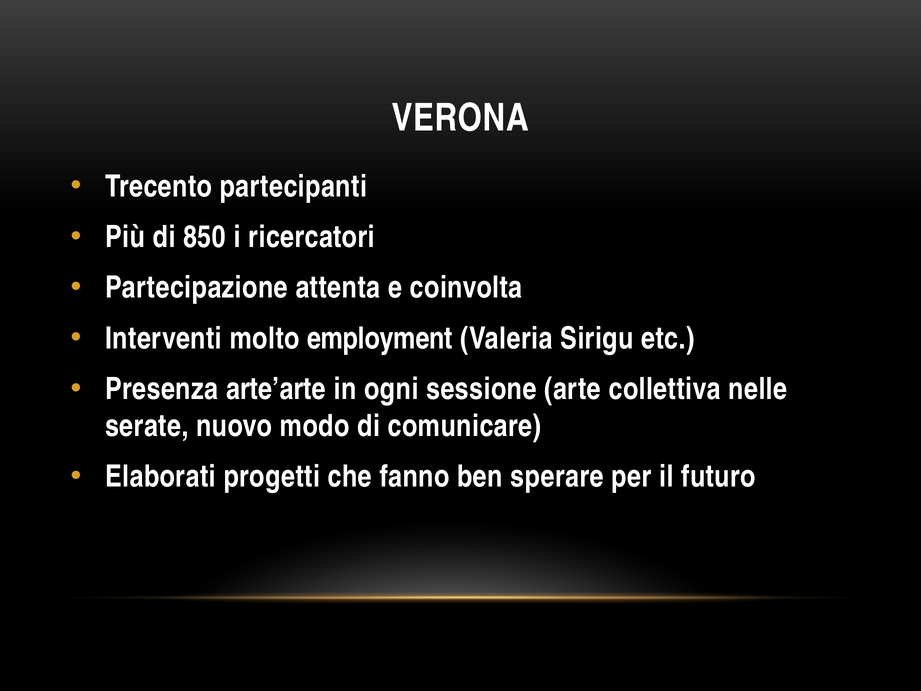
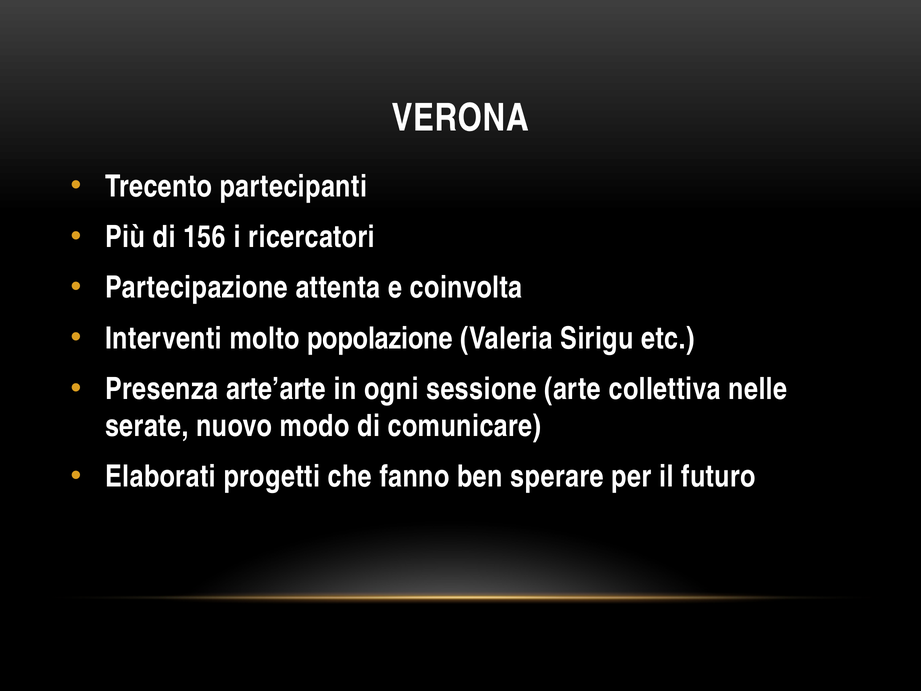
850: 850 -> 156
employment: employment -> popolazione
